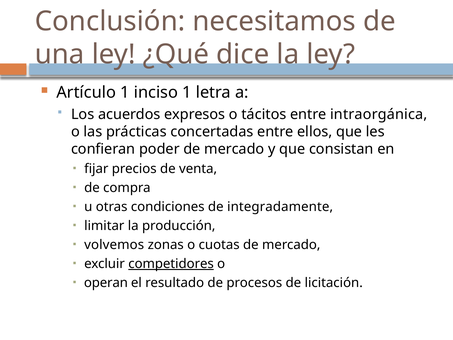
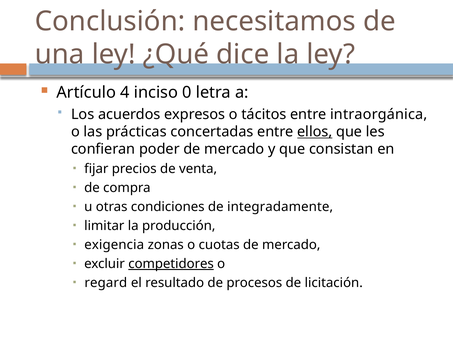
Artículo 1: 1 -> 4
inciso 1: 1 -> 0
ellos underline: none -> present
volvemos: volvemos -> exigencia
operan: operan -> regard
